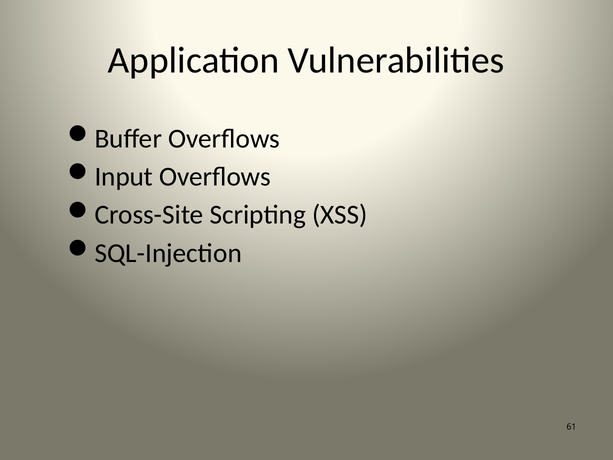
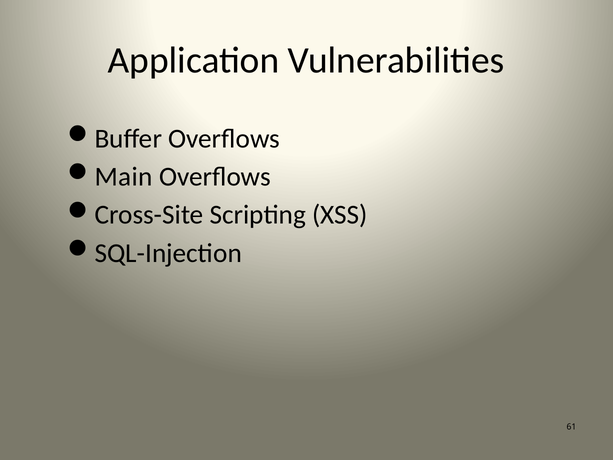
Input: Input -> Main
